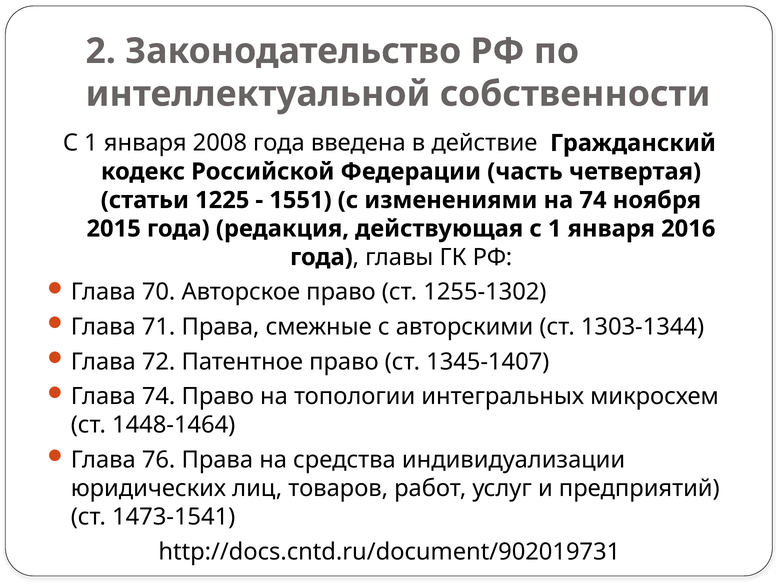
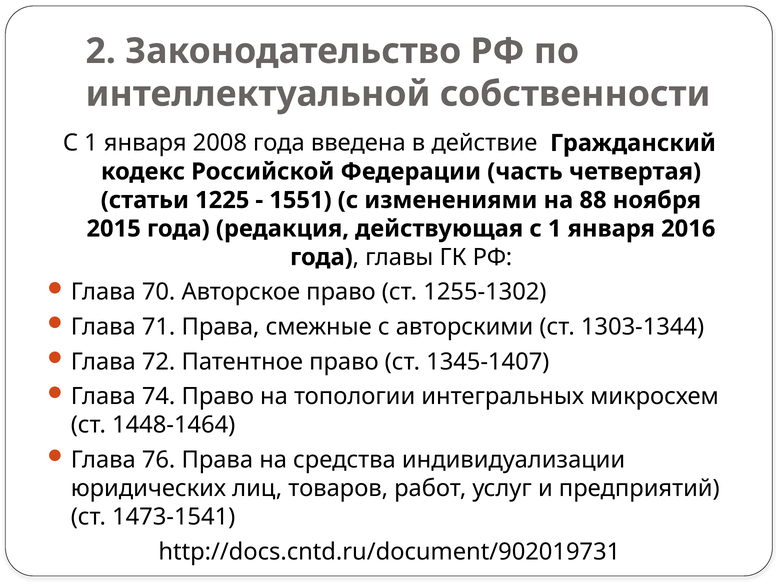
на 74: 74 -> 88
